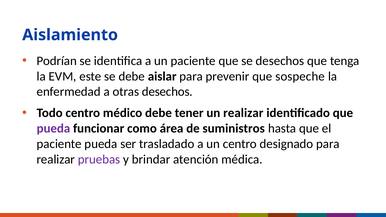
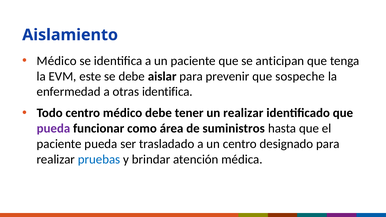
Podrían at (57, 61): Podrían -> Médico
se desechos: desechos -> anticipan
otras desechos: desechos -> identifica
pruebas colour: purple -> blue
